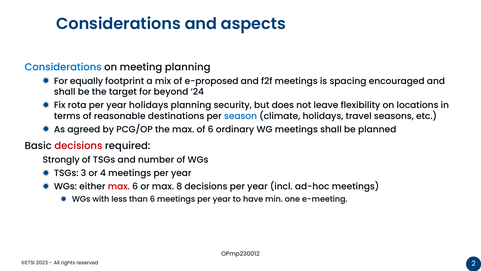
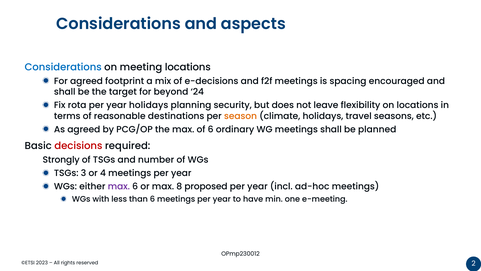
meeting planning: planning -> locations
For equally: equally -> agreed
e-proposed: e-proposed -> e-decisions
season colour: blue -> orange
max at (119, 186) colour: red -> purple
8 decisions: decisions -> proposed
